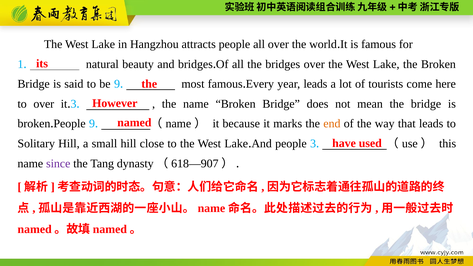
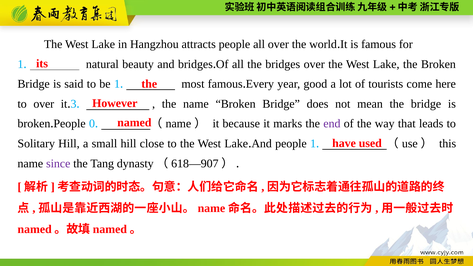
be 9: 9 -> 1
year leads: leads -> good
People 9: 9 -> 0
end colour: orange -> purple
people 3: 3 -> 1
